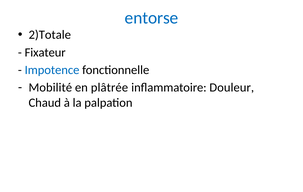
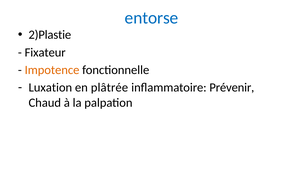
2)Totale: 2)Totale -> 2)Plastie
Impotence colour: blue -> orange
Mobilité: Mobilité -> Luxation
Douleur: Douleur -> Prévenir
